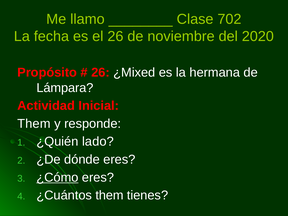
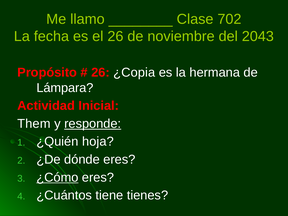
2020: 2020 -> 2043
¿Mixed: ¿Mixed -> ¿Copia
responde underline: none -> present
lado: lado -> hoja
¿Cuántos them: them -> tiene
